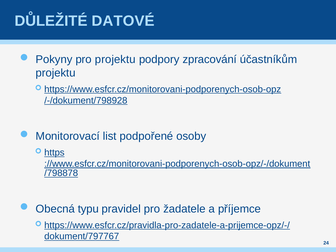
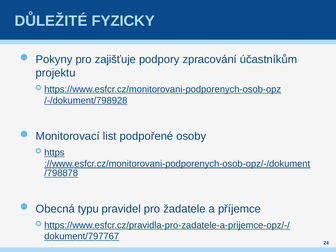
DATOVÉ: DATOVÉ -> FYZICKY
pro projektu: projektu -> zajišťuje
